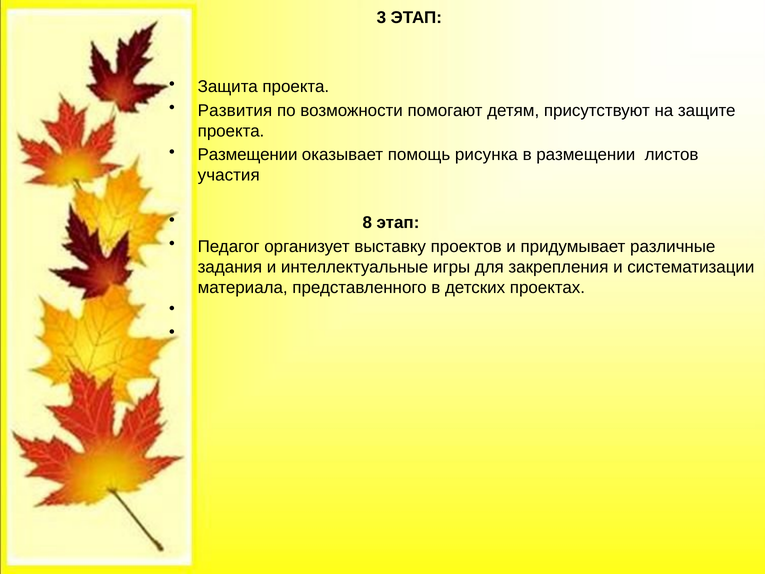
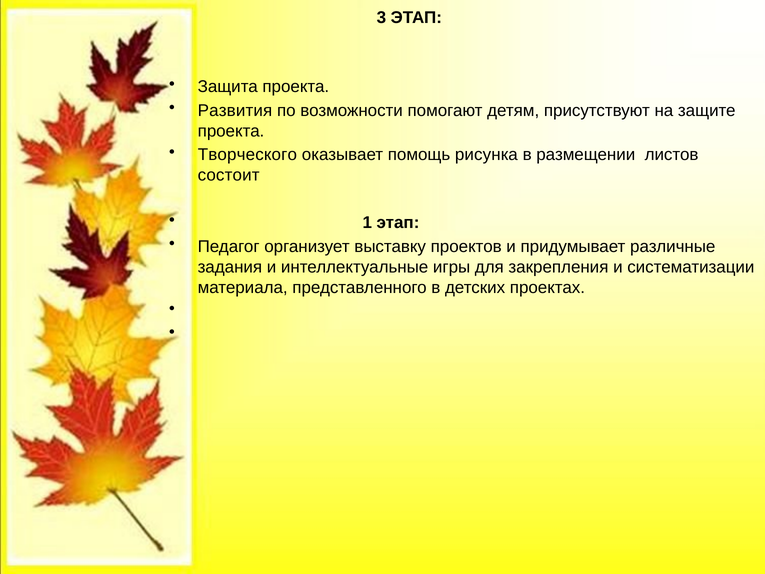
Размещении at (248, 155): Размещении -> Творческого
участия: участия -> состоит
8: 8 -> 1
